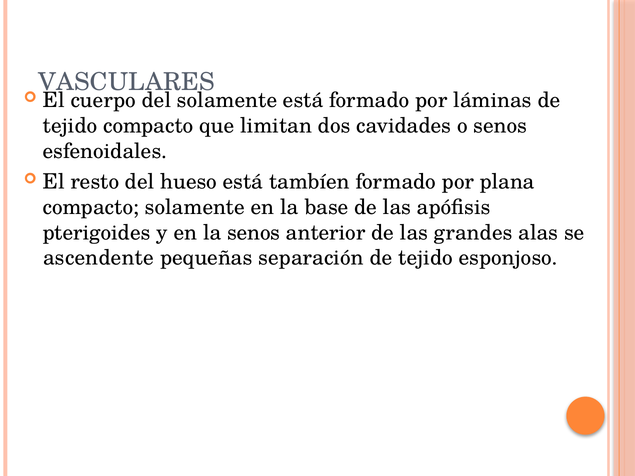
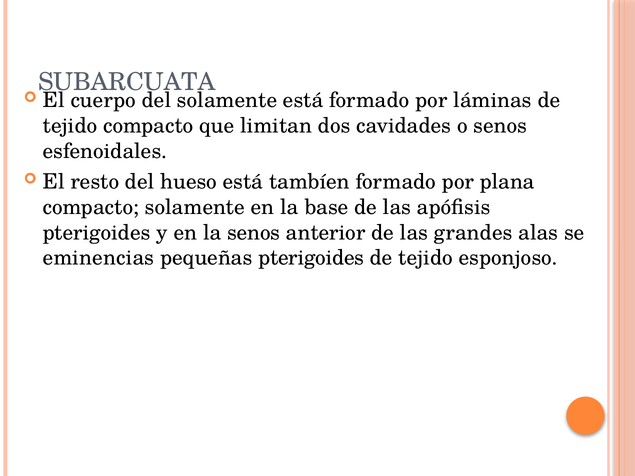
VASCULARES: VASCULARES -> SUBARCUATA
ascendente: ascendente -> eminencias
pequeñas separación: separación -> pterigoides
